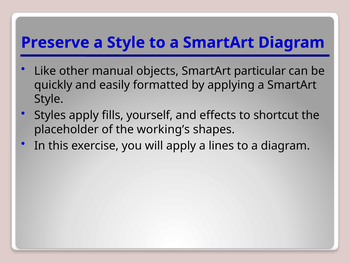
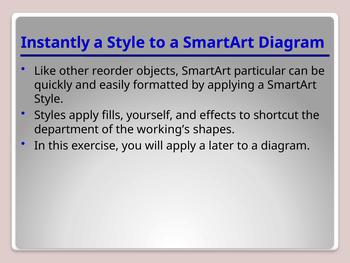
Preserve: Preserve -> Instantly
manual: manual -> reorder
placeholder: placeholder -> department
lines: lines -> later
